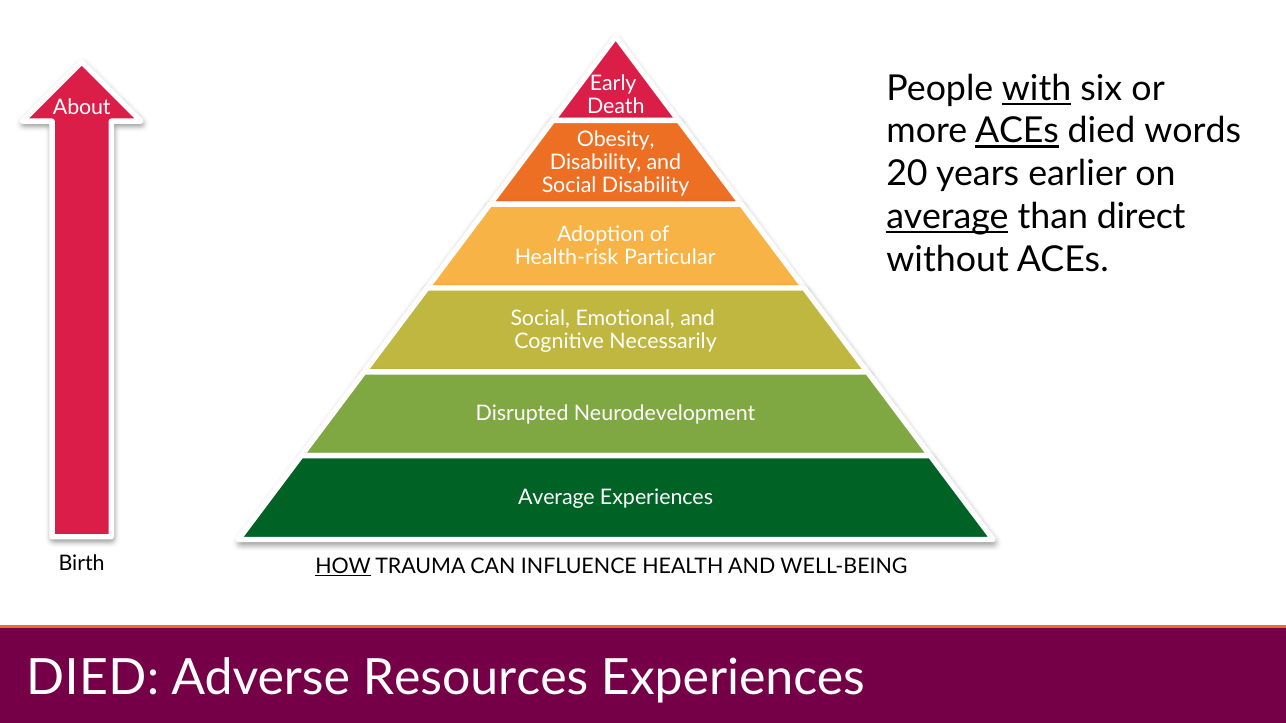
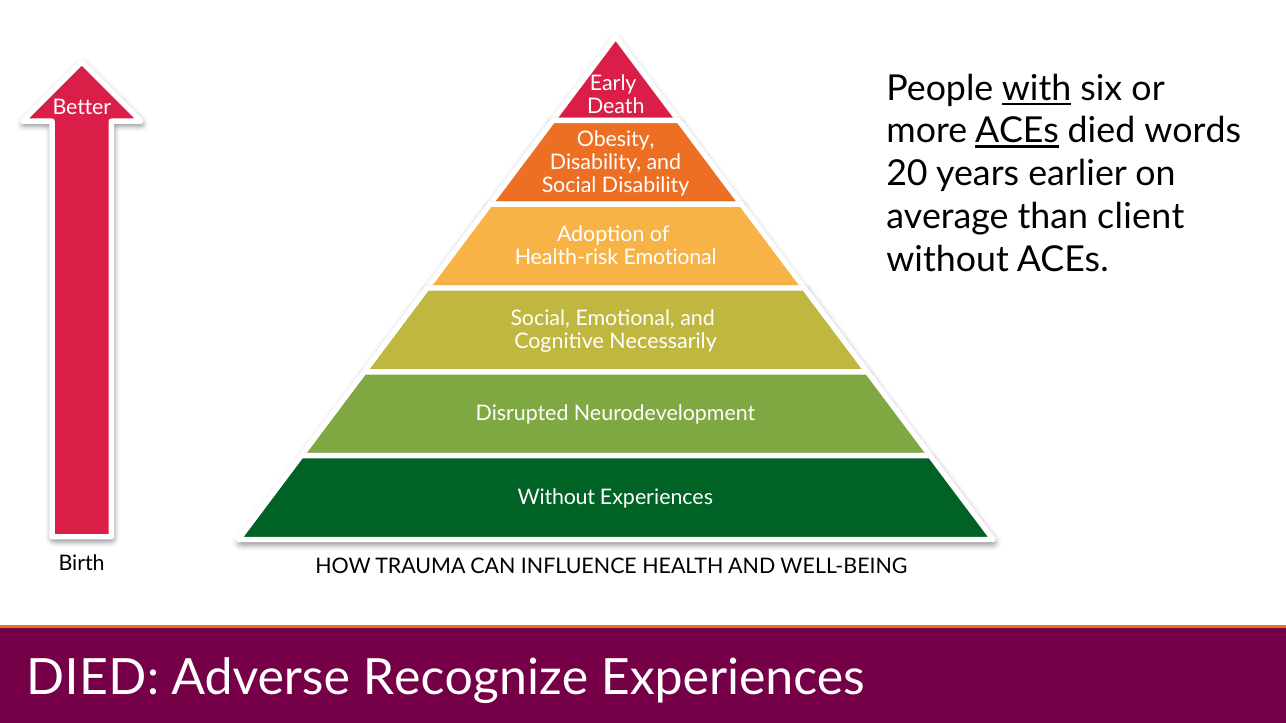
About: About -> Better
average at (947, 217) underline: present -> none
direct: direct -> client
Health-risk Particular: Particular -> Emotional
Average at (556, 498): Average -> Without
HOW underline: present -> none
Resources: Resources -> Recognize
